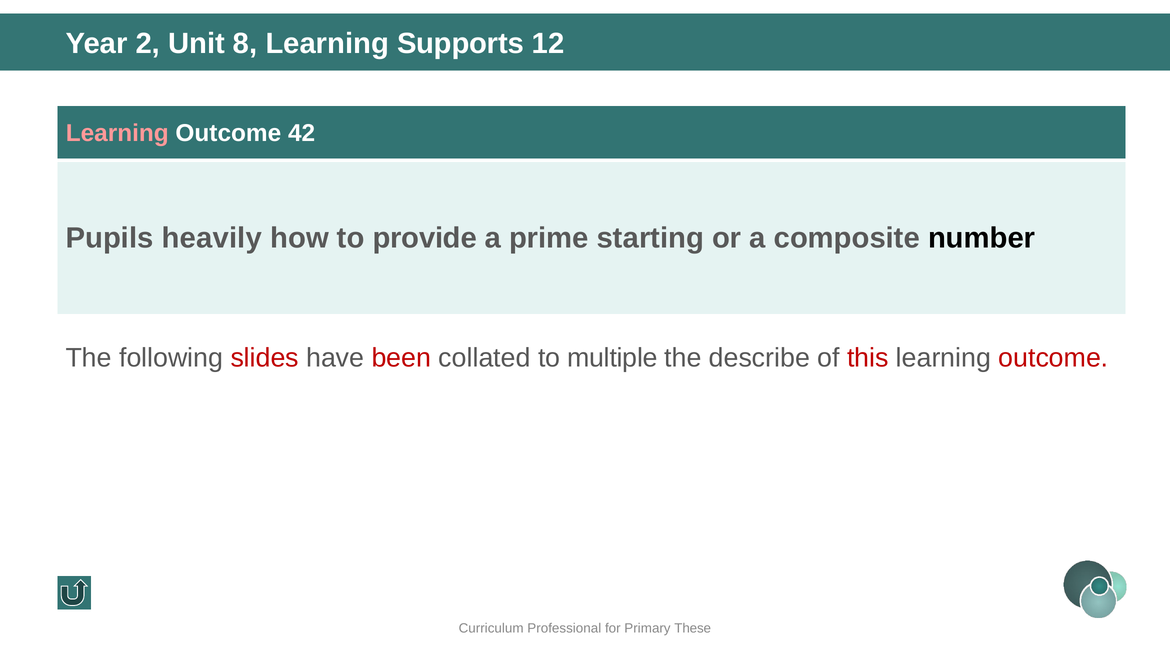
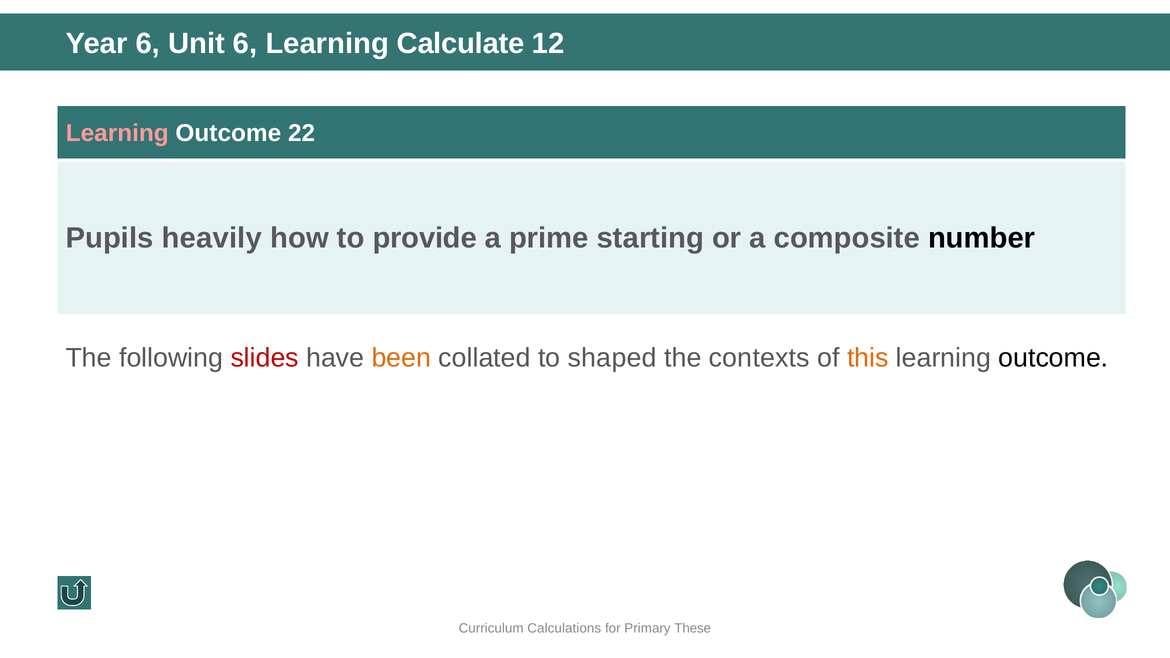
Year 2: 2 -> 6
Unit 8: 8 -> 6
Supports: Supports -> Calculate
42: 42 -> 22
been colour: red -> orange
multiple: multiple -> shaped
describe: describe -> contexts
this colour: red -> orange
outcome at (1053, 358) colour: red -> black
Professional: Professional -> Calculations
